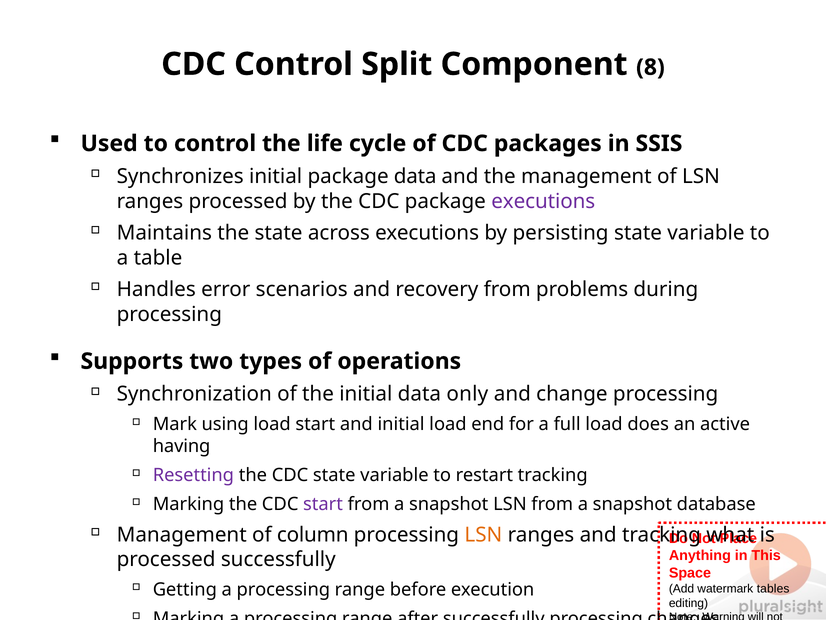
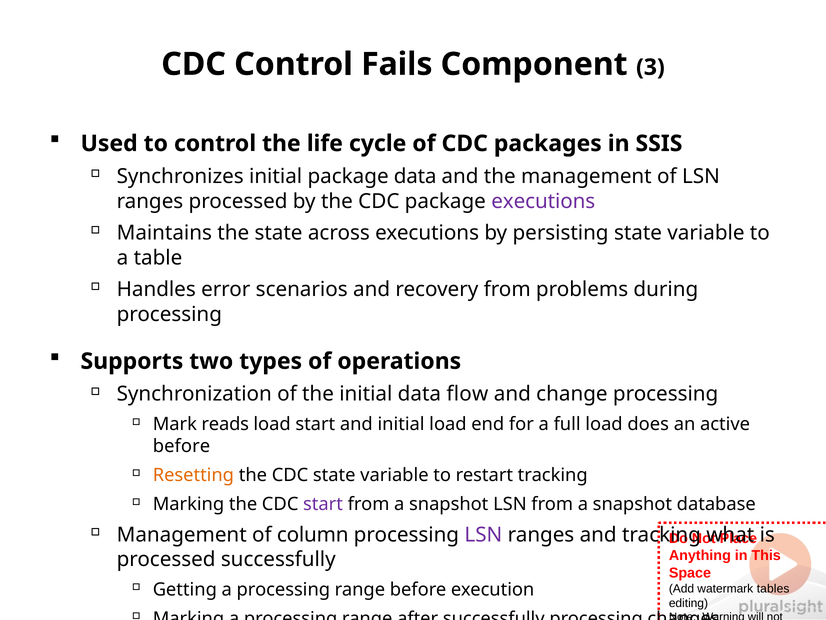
Split: Split -> Fails
Component 8: 8 -> 3
only: only -> flow
using: using -> reads
having at (182, 446): having -> before
Resetting colour: purple -> orange
LSN at (483, 534) colour: orange -> purple
